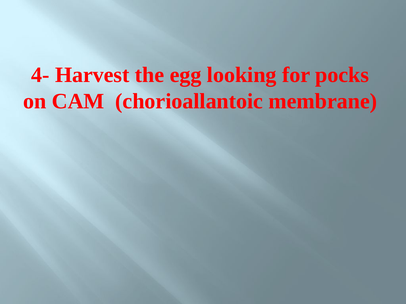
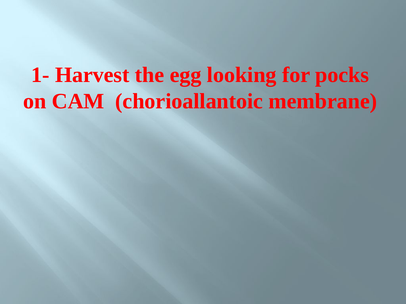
4-: 4- -> 1-
